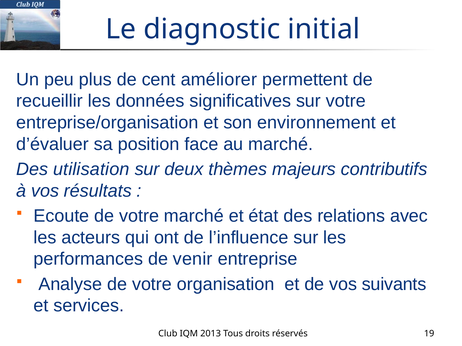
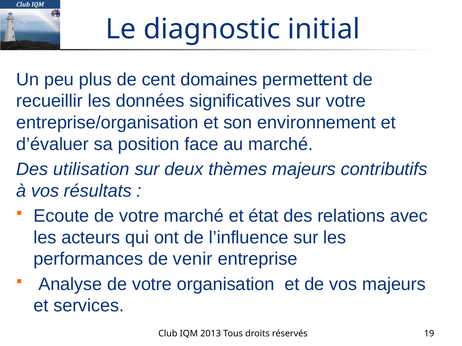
améliorer: améliorer -> domaines
vos suivants: suivants -> majeurs
